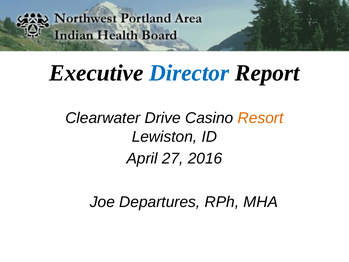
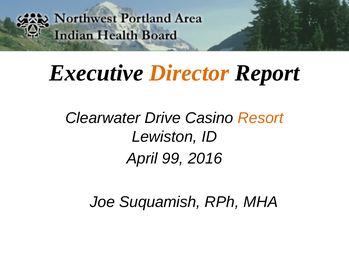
Director colour: blue -> orange
27: 27 -> 99
Departures: Departures -> Suquamish
